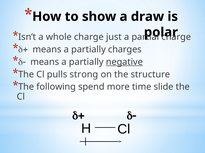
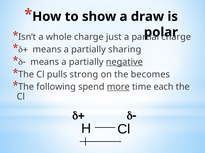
charges: charges -> sharing
structure: structure -> becomes
more underline: none -> present
slide: slide -> each
